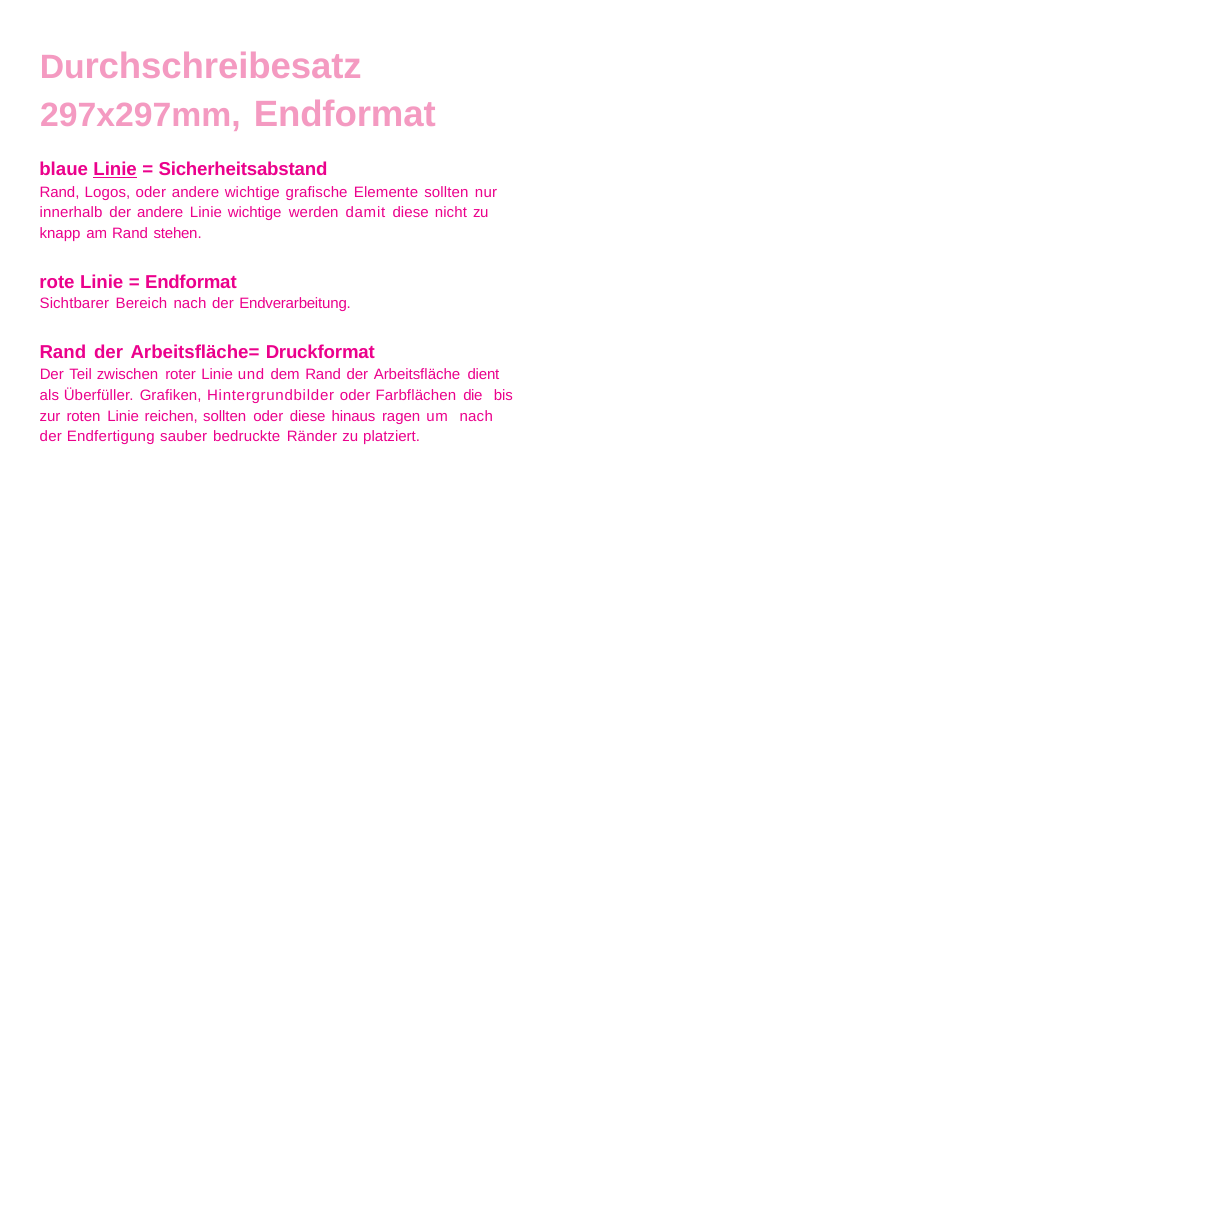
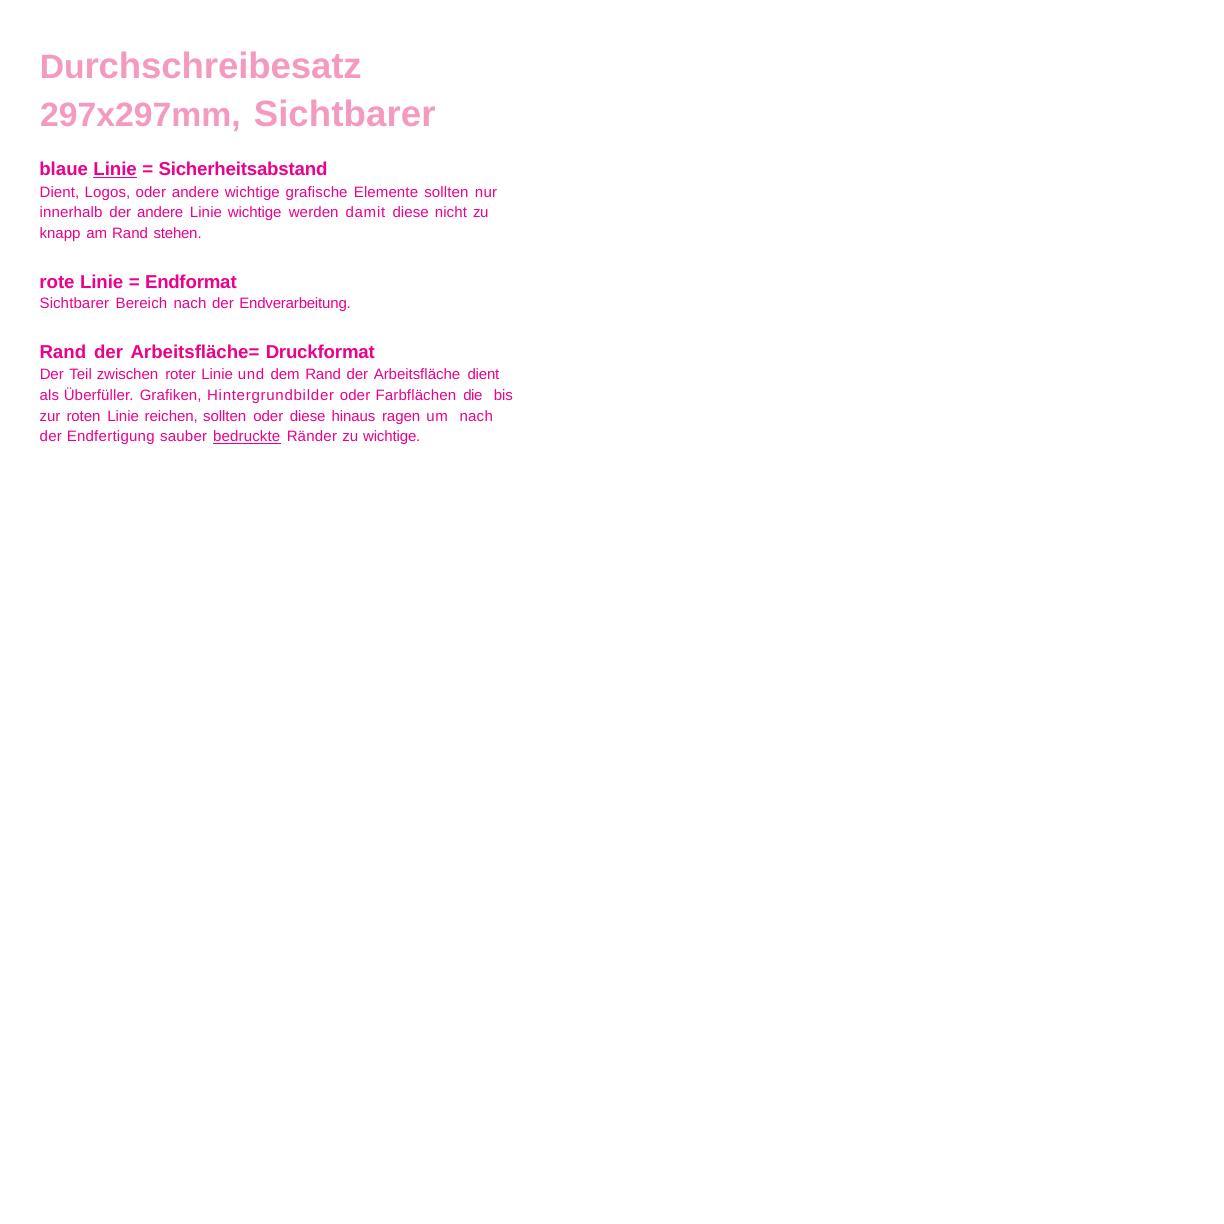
297x297mm Endformat: Endformat -> Sichtbarer
Rand at (60, 192): Rand -> Dient
bedruckte underline: none -> present
zu platziert: platziert -> wichtige
